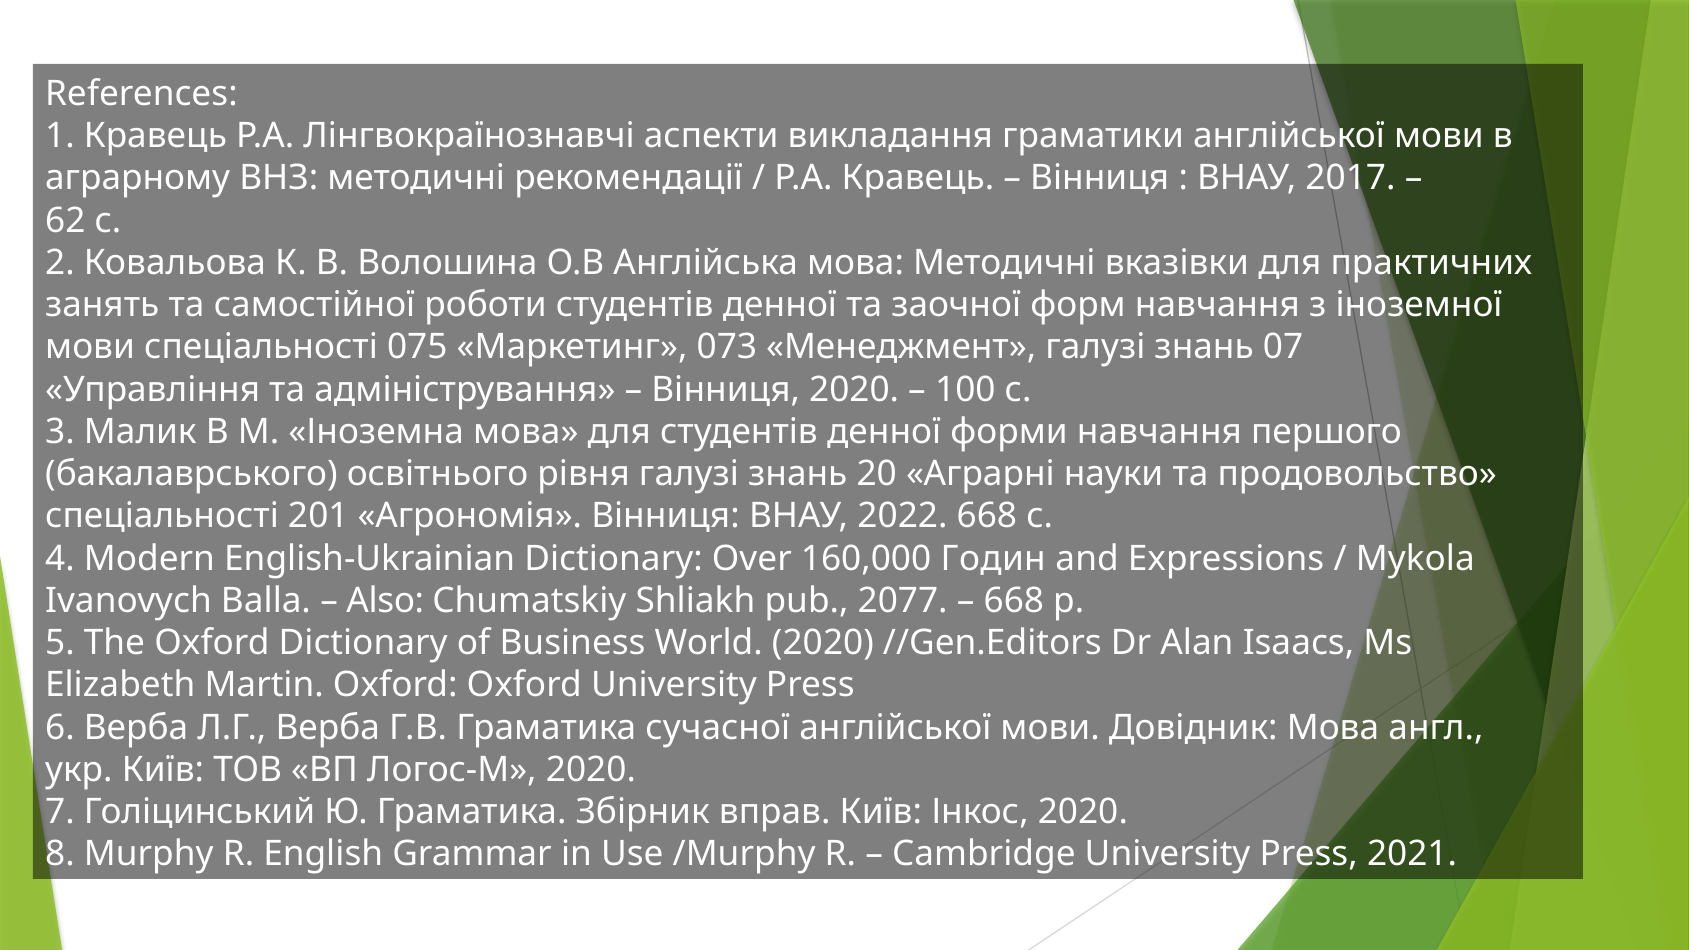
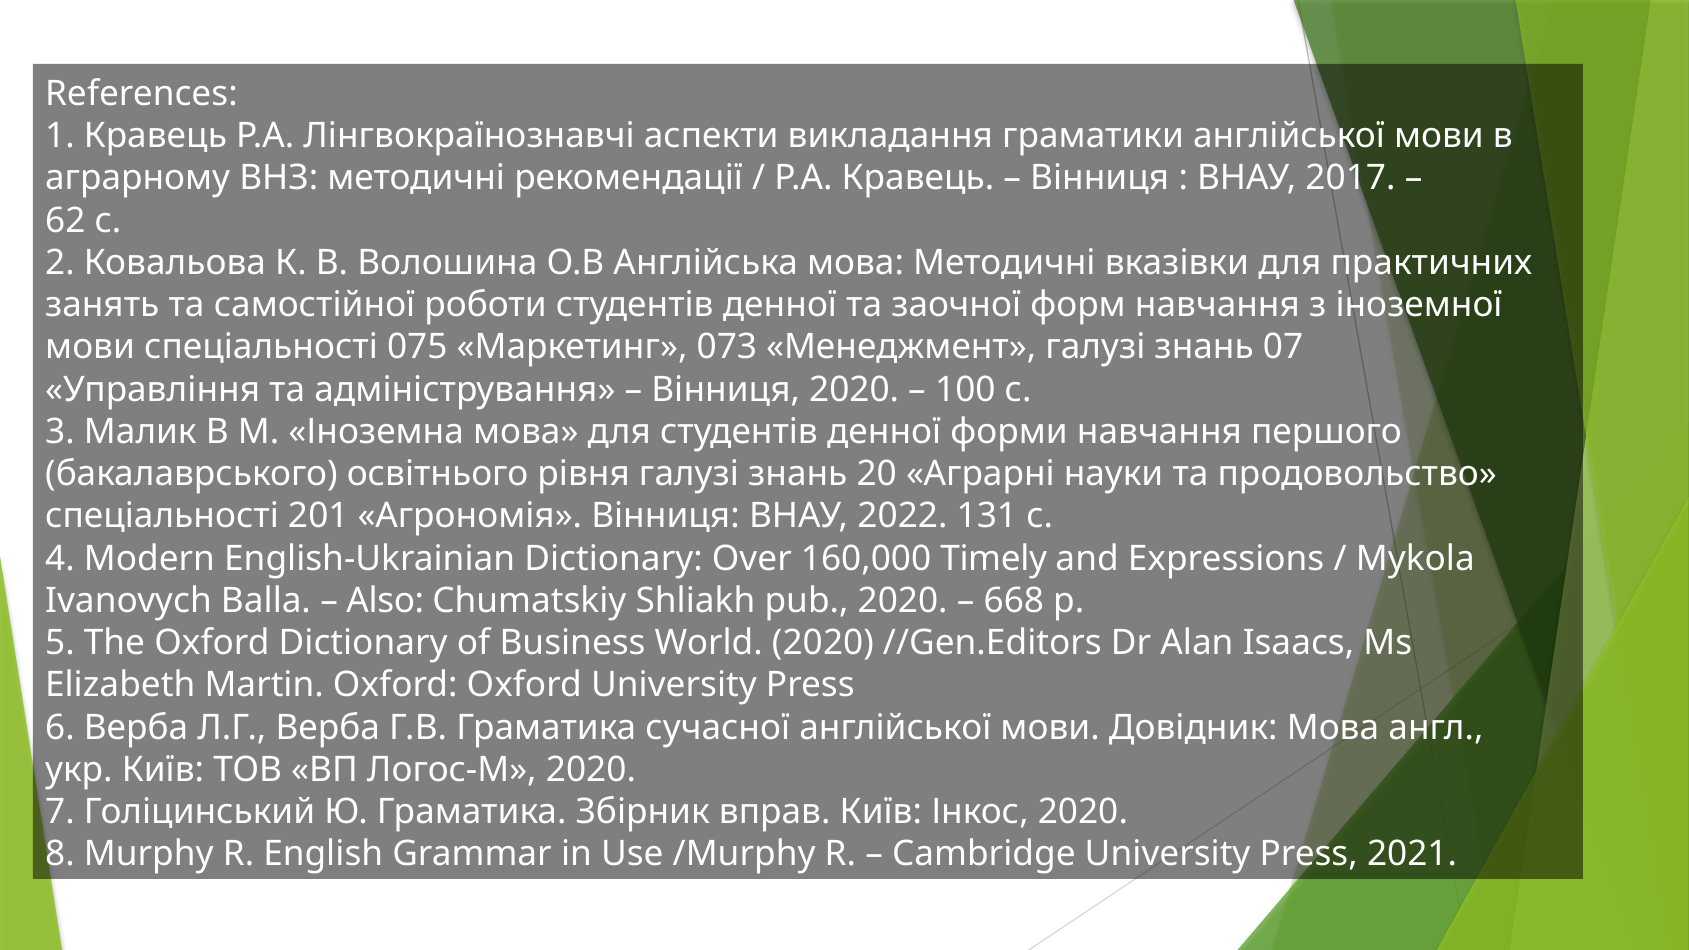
2022 668: 668 -> 131
Годин: Годин -> Timely
pub 2077: 2077 -> 2020
